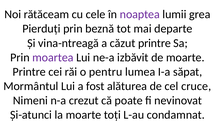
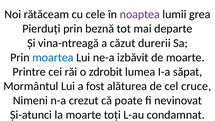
căzut printre: printre -> durerii
moartea colour: purple -> blue
pentru: pentru -> zdrobit
